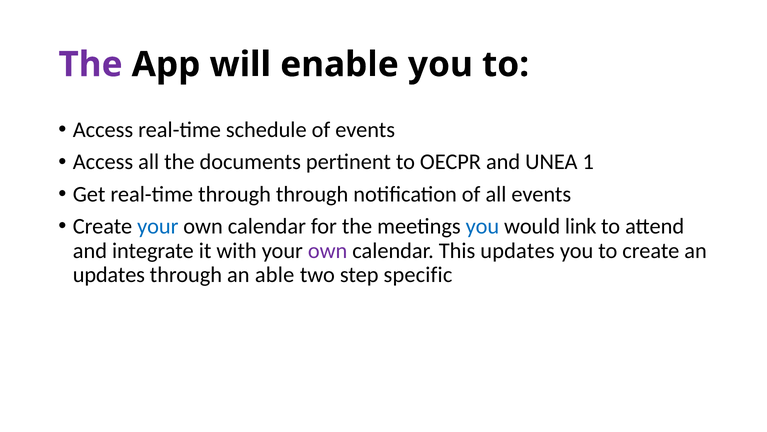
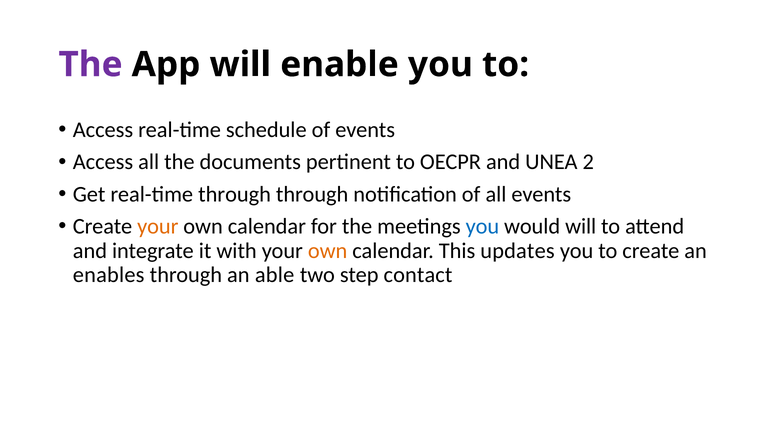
1: 1 -> 2
your at (158, 226) colour: blue -> orange
would link: link -> will
own at (328, 250) colour: purple -> orange
updates at (109, 274): updates -> enables
specific: specific -> contact
